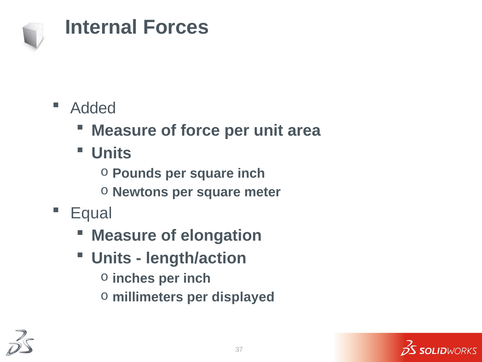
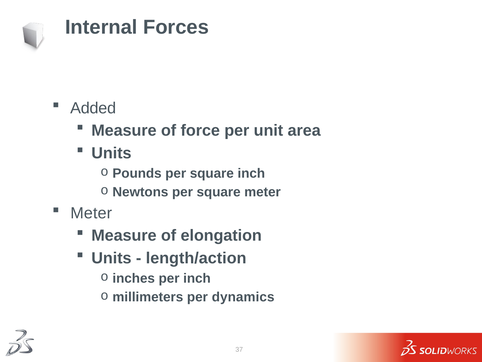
Equal at (91, 213): Equal -> Meter
displayed: displayed -> dynamics
